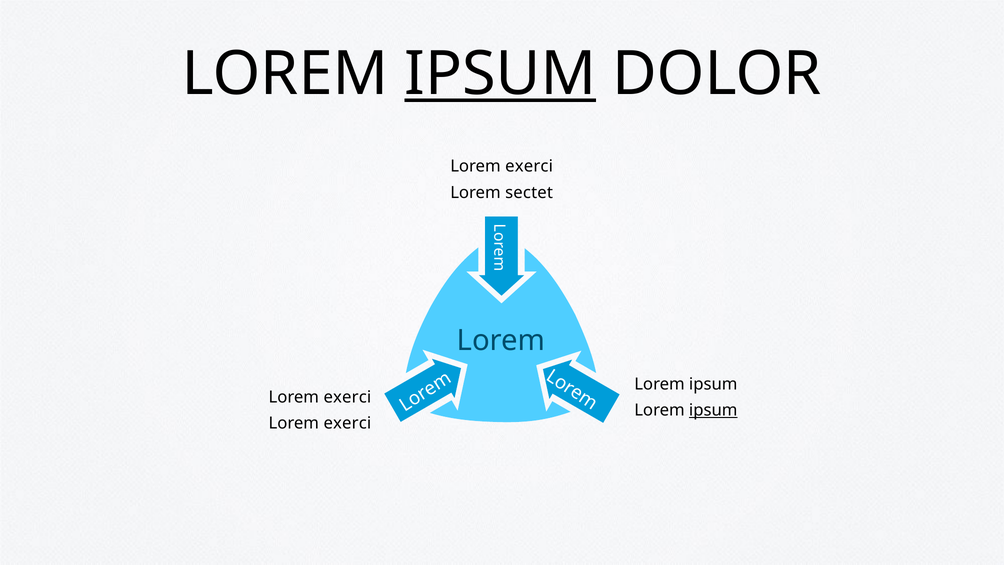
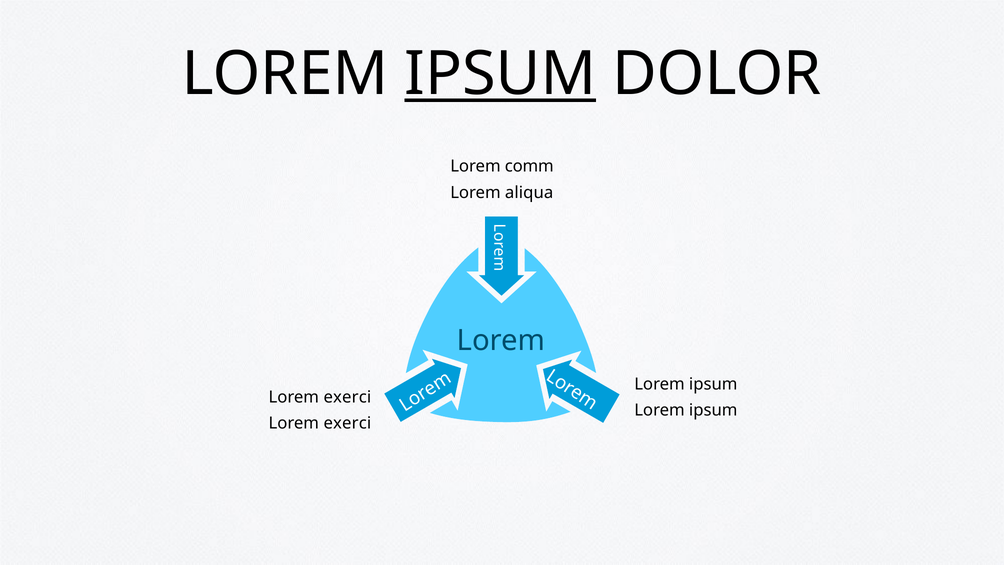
exerci at (529, 166): exerci -> comm
sectet: sectet -> aliqua
ipsum at (713, 410) underline: present -> none
